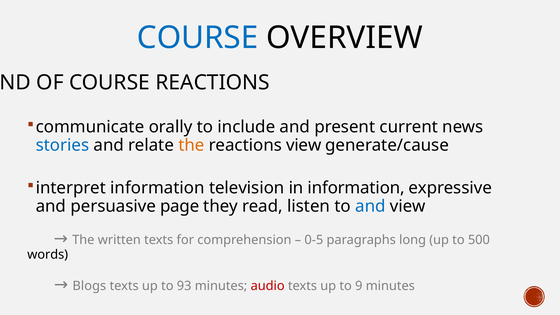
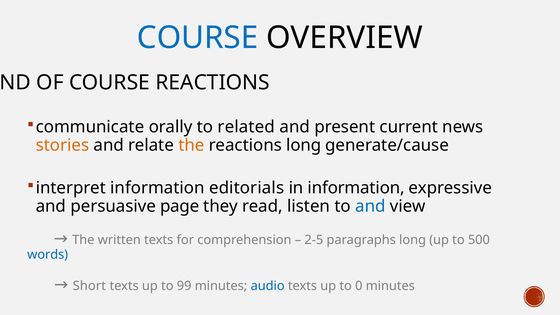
include: include -> related
stories colour: blue -> orange
reactions view: view -> long
television: television -> editorials
0-5: 0-5 -> 2-5
words colour: black -> blue
Blogs: Blogs -> Short
93: 93 -> 99
audio colour: red -> blue
9: 9 -> 0
